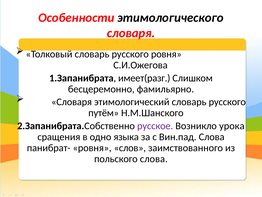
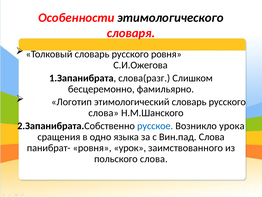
имеет(разг: имеет(разг -> слова(разг
Словаря at (72, 102): Словаря -> Логотип
путём at (104, 113): путём -> слова
русское colour: purple -> blue
слов: слов -> урок
